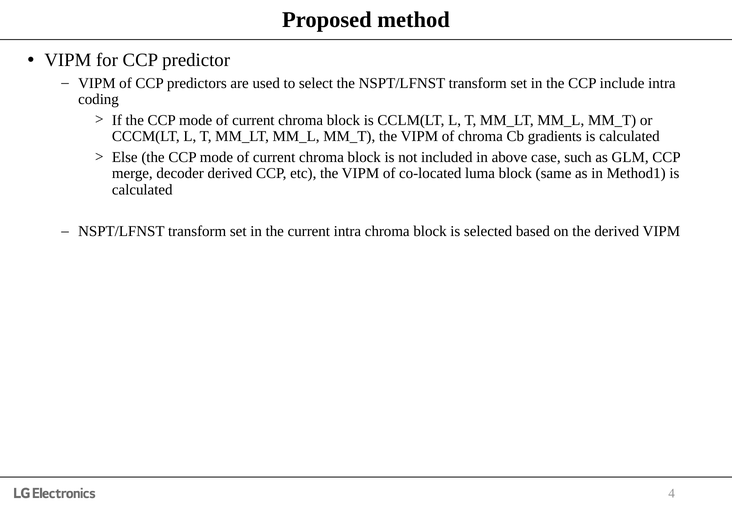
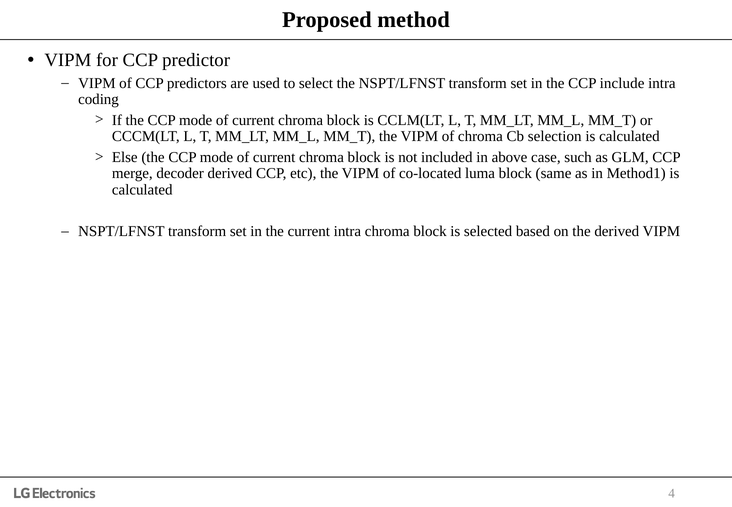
gradients: gradients -> selection
